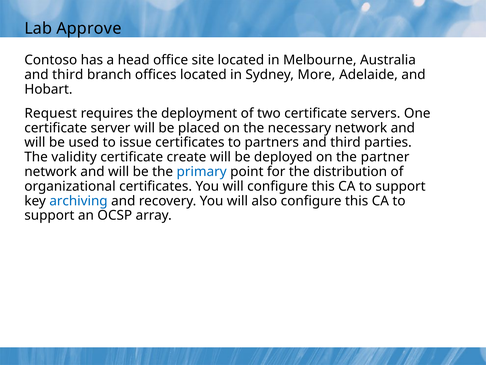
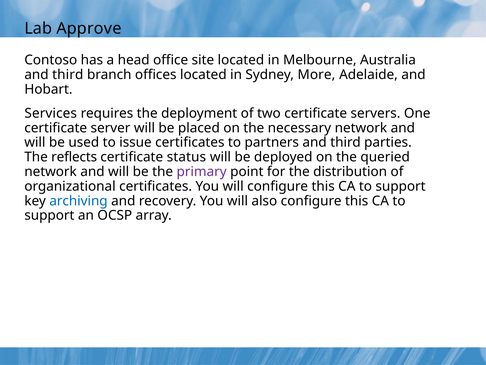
Request: Request -> Services
validity: validity -> reflects
create: create -> status
partner: partner -> queried
primary colour: blue -> purple
